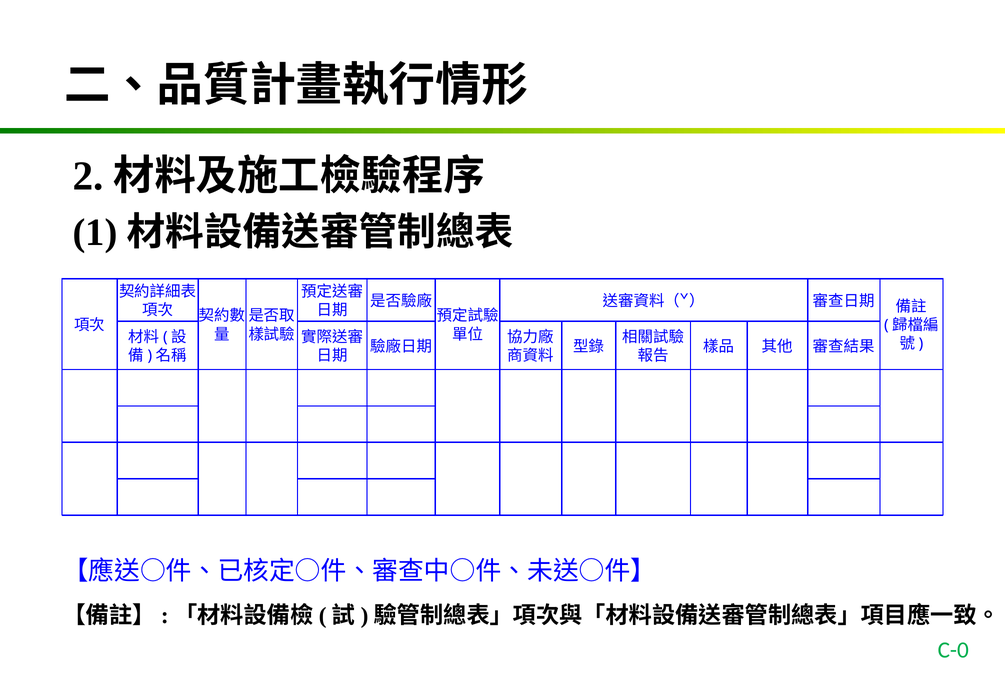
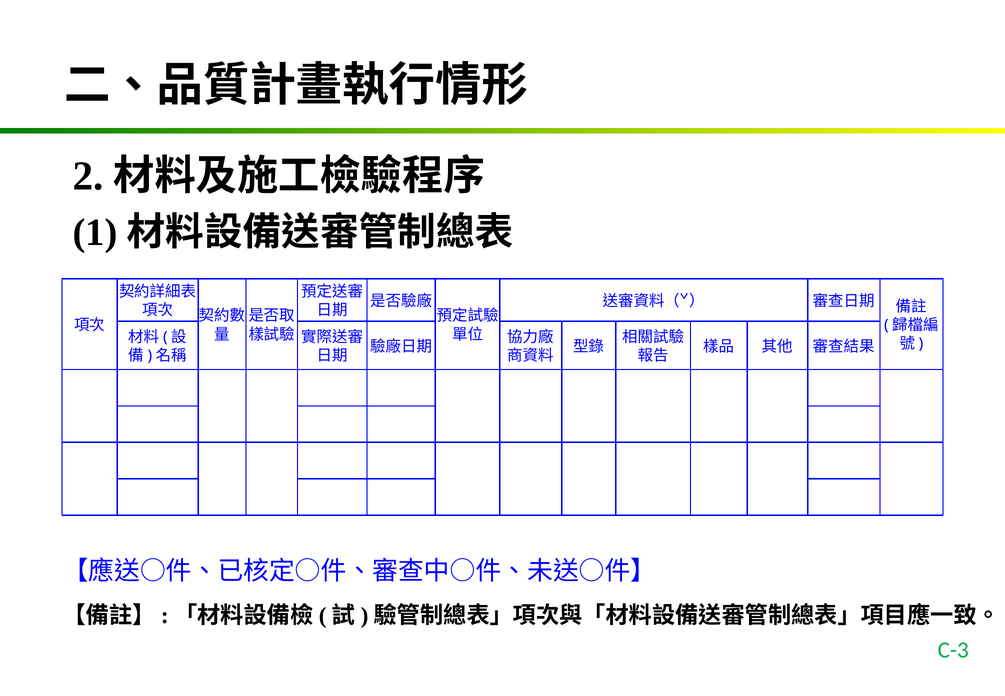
C-0: C-0 -> C-3
